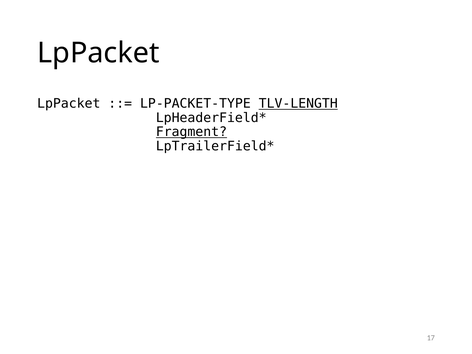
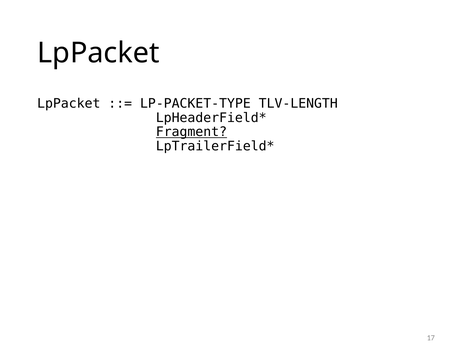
TLV-LENGTH underline: present -> none
